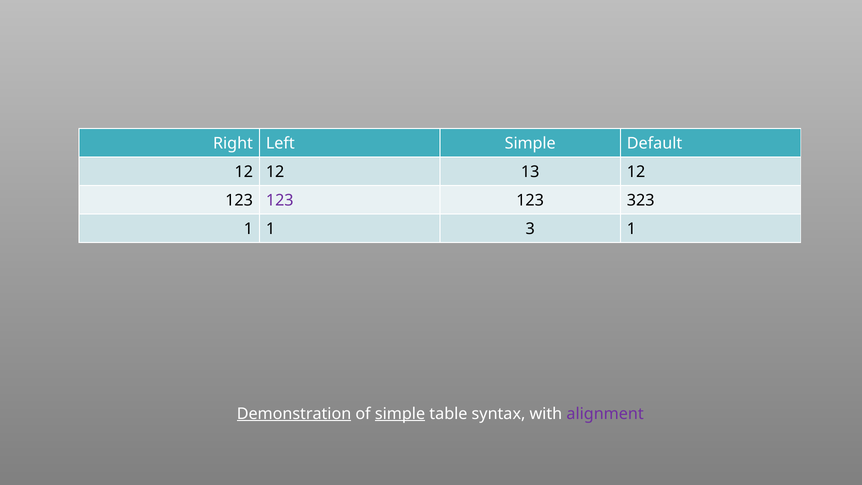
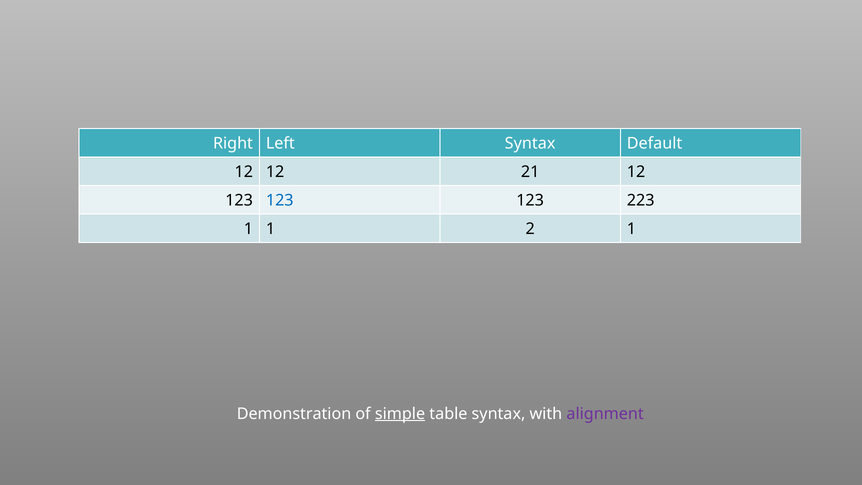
Left Simple: Simple -> Syntax
13: 13 -> 21
123 at (280, 201) colour: purple -> blue
323: 323 -> 223
3: 3 -> 2
Demonstration underline: present -> none
